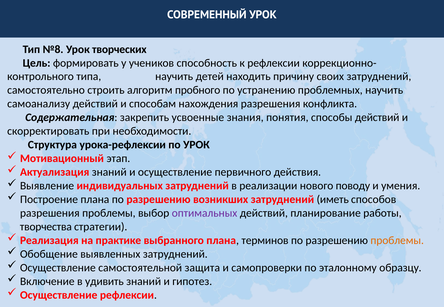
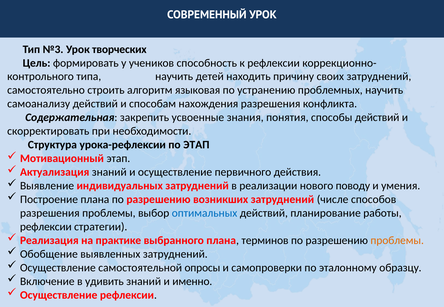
№8: №8 -> №3
пробного: пробного -> языковая
по УРОК: УРОК -> ЭТАП
иметь: иметь -> числе
оптимальных colour: purple -> blue
творчества at (46, 227): творчества -> рефлексии
защита: защита -> опросы
гипотез: гипотез -> именно
